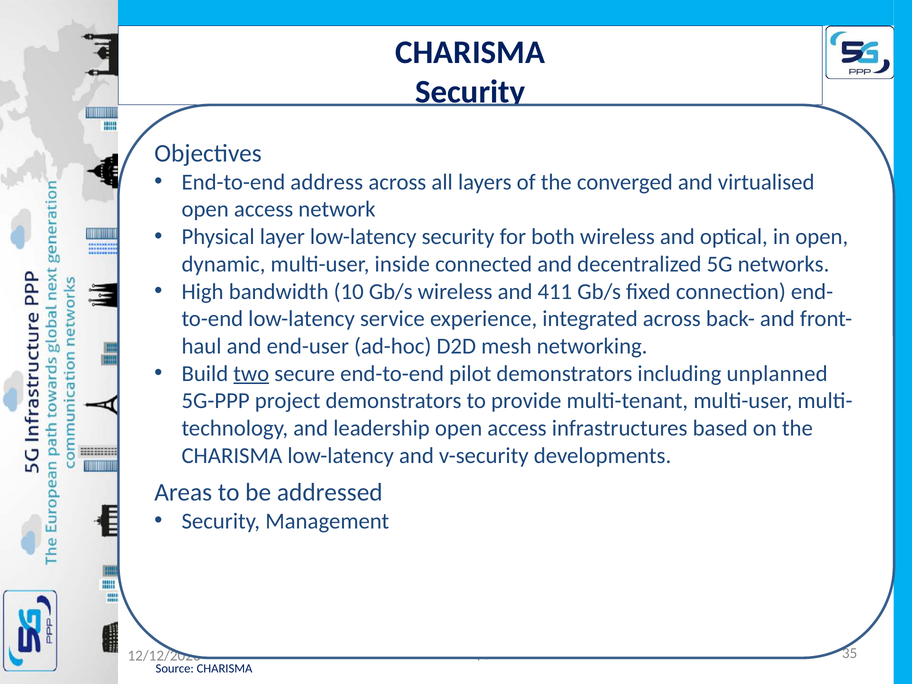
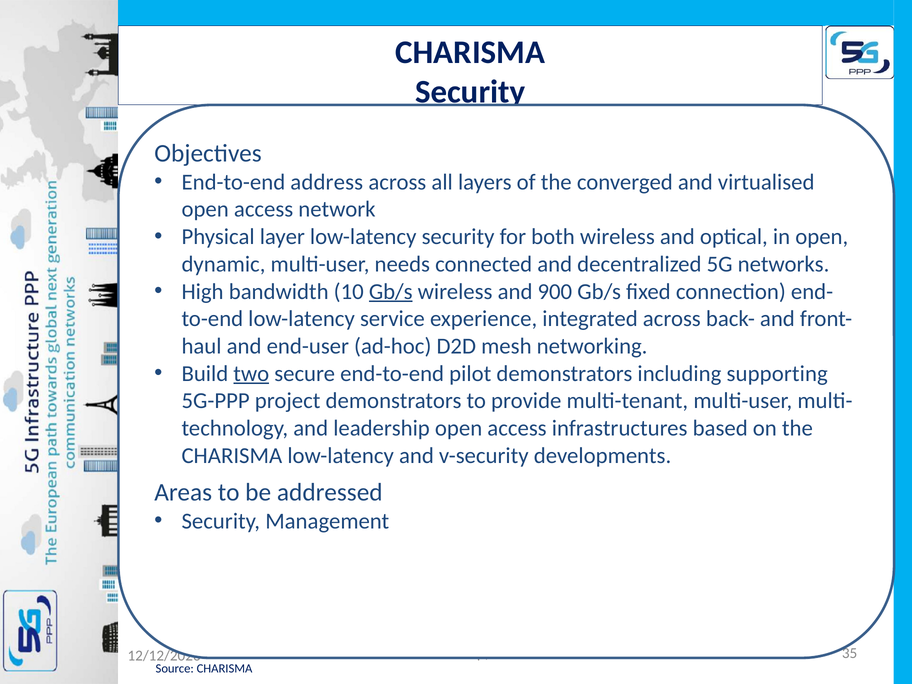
inside: inside -> needs
Gb/s at (391, 292) underline: none -> present
411: 411 -> 900
unplanned: unplanned -> supporting
